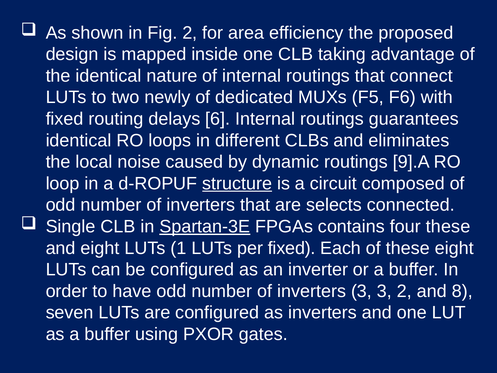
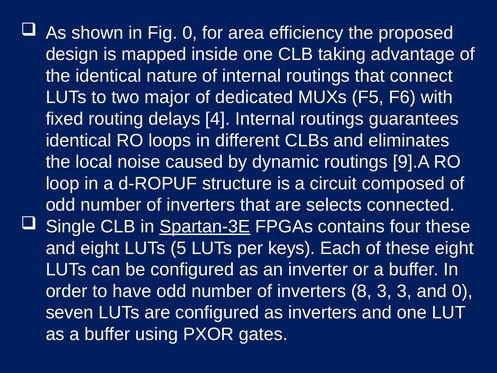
Fig 2: 2 -> 0
newly: newly -> major
6: 6 -> 4
structure underline: present -> none
1: 1 -> 5
per fixed: fixed -> keys
inverters 3: 3 -> 8
3 2: 2 -> 3
and 8: 8 -> 0
